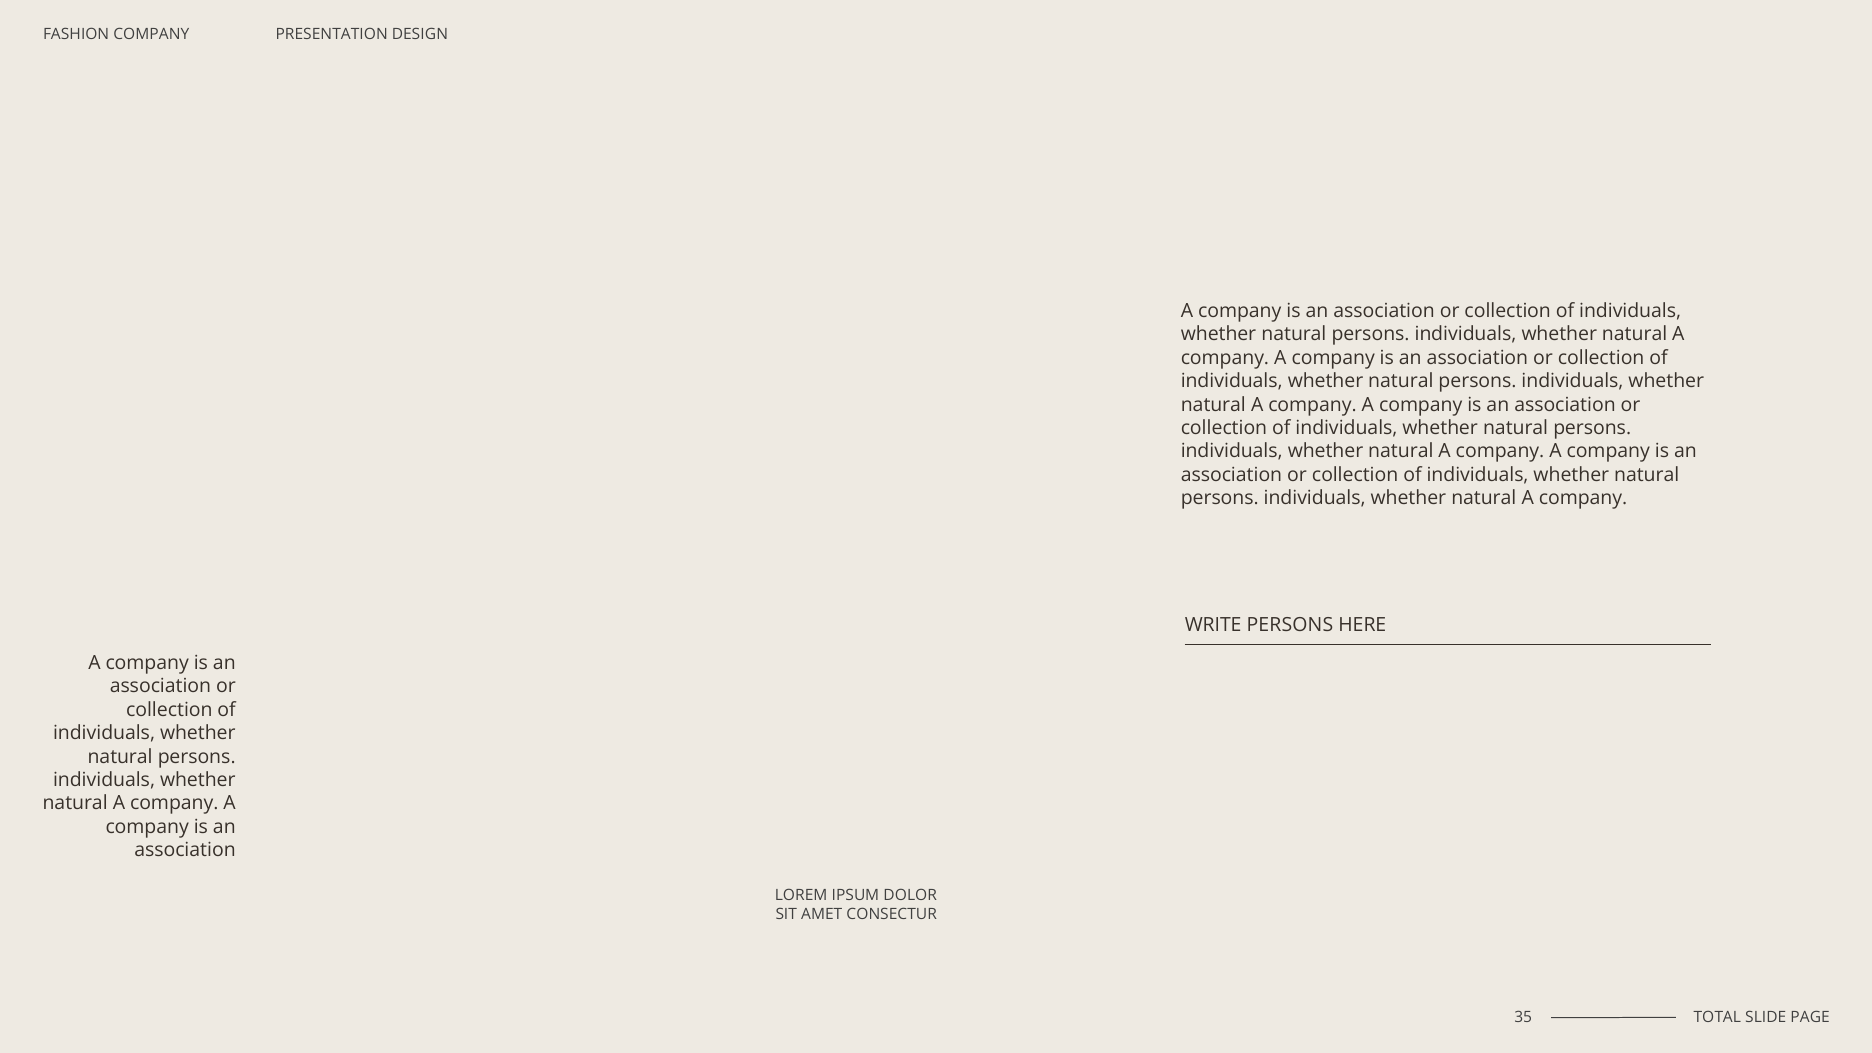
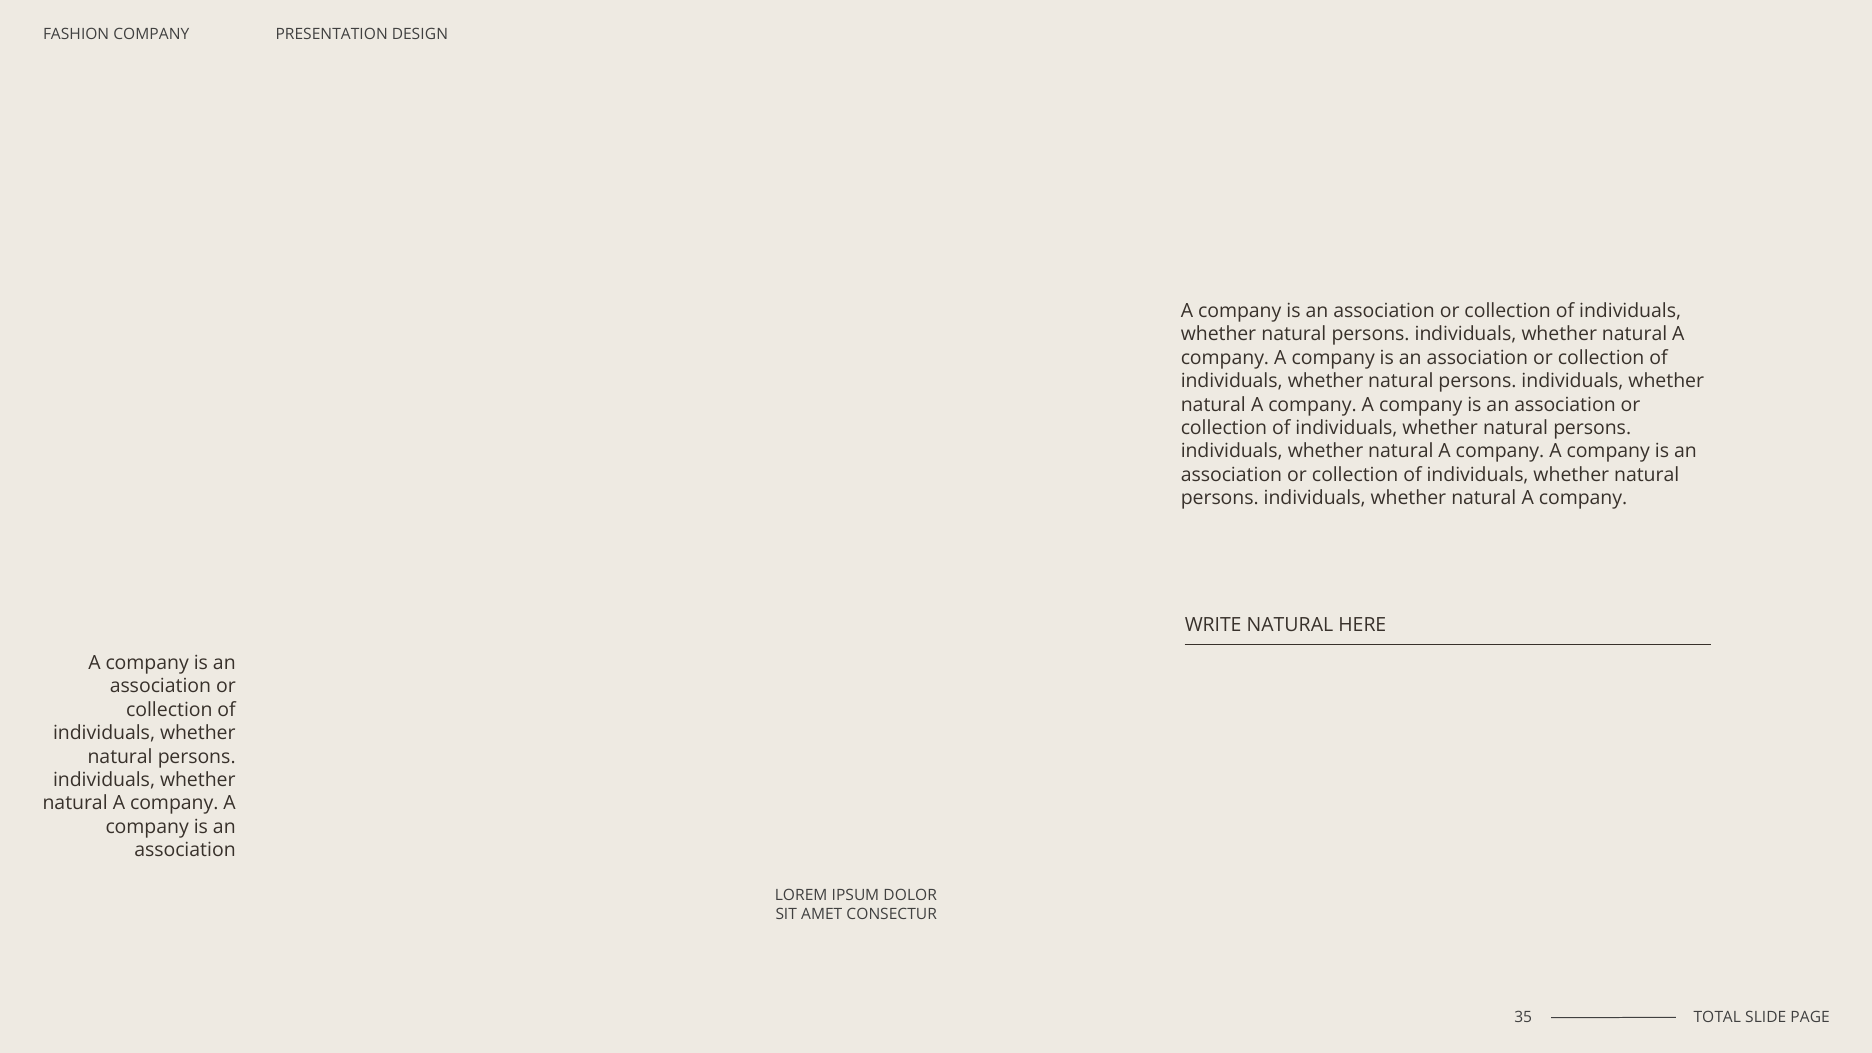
WRITE PERSONS: PERSONS -> NATURAL
